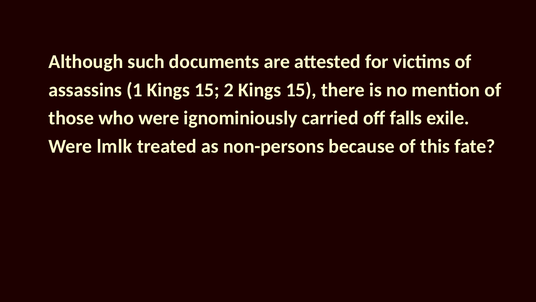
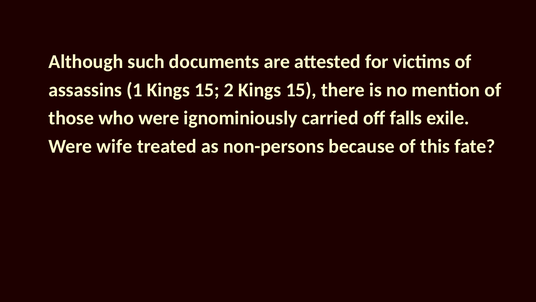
lmlk: lmlk -> wife
